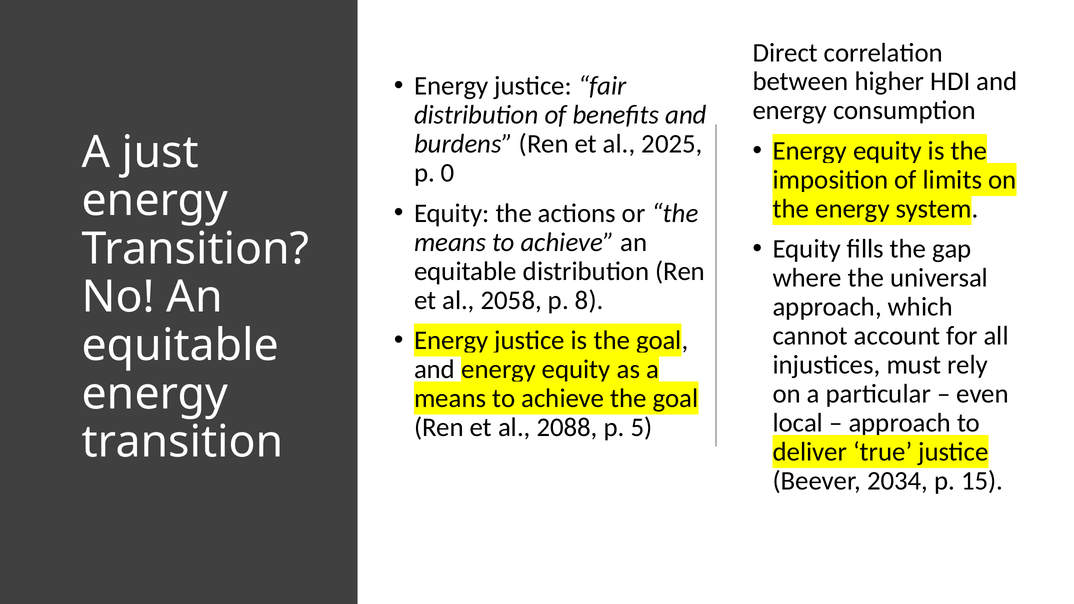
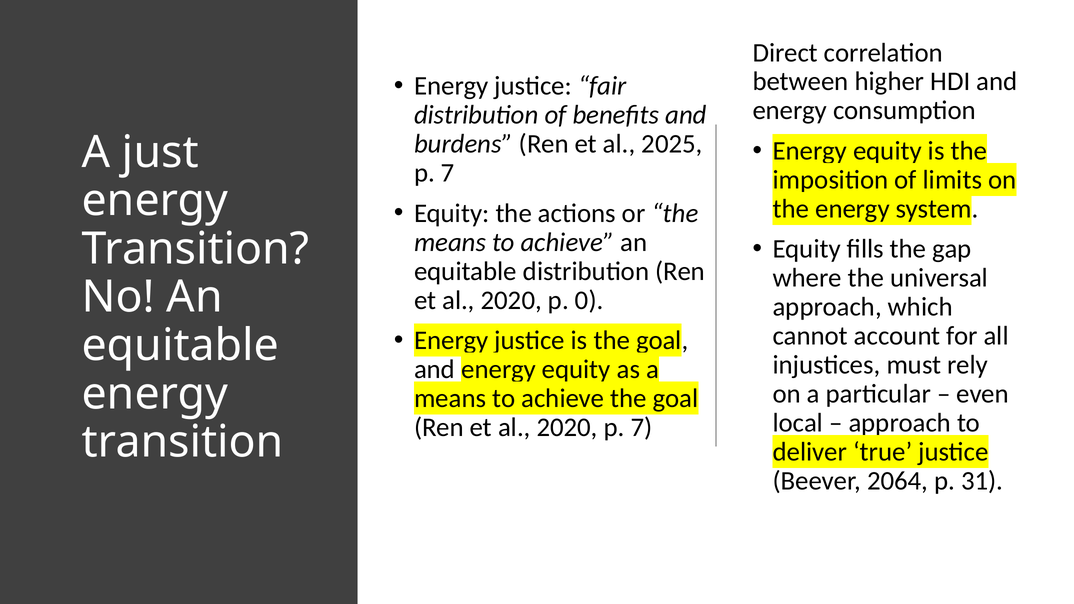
0 at (448, 173): 0 -> 7
2058 at (511, 300): 2058 -> 2020
8: 8 -> 0
2088 at (567, 427): 2088 -> 2020
5 at (642, 427): 5 -> 7
2034: 2034 -> 2064
15: 15 -> 31
